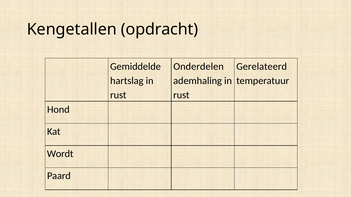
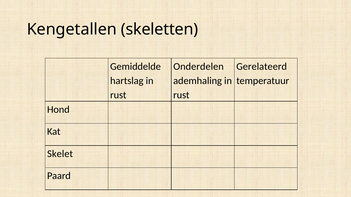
opdracht: opdracht -> skeletten
Wordt: Wordt -> Skelet
